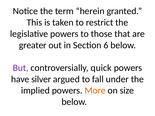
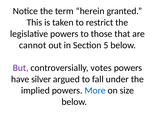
greater: greater -> cannot
6: 6 -> 5
quick: quick -> votes
More colour: orange -> blue
